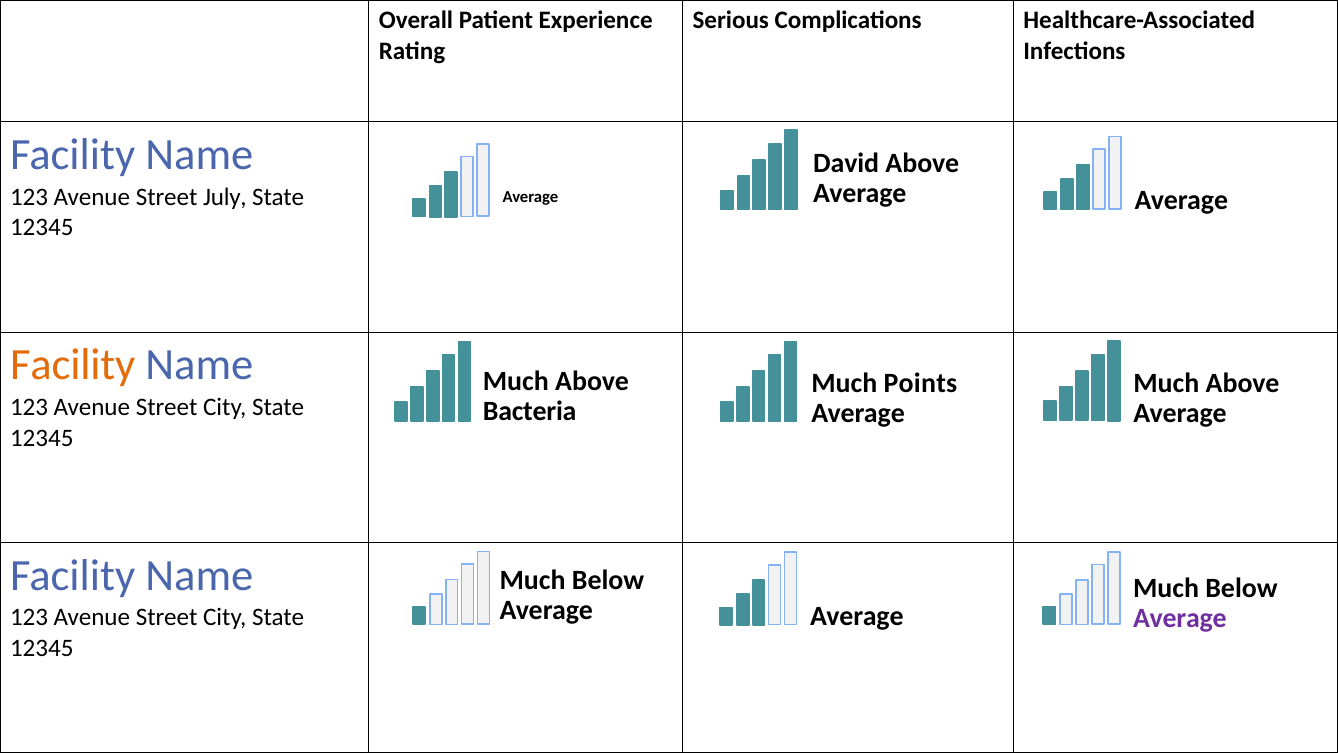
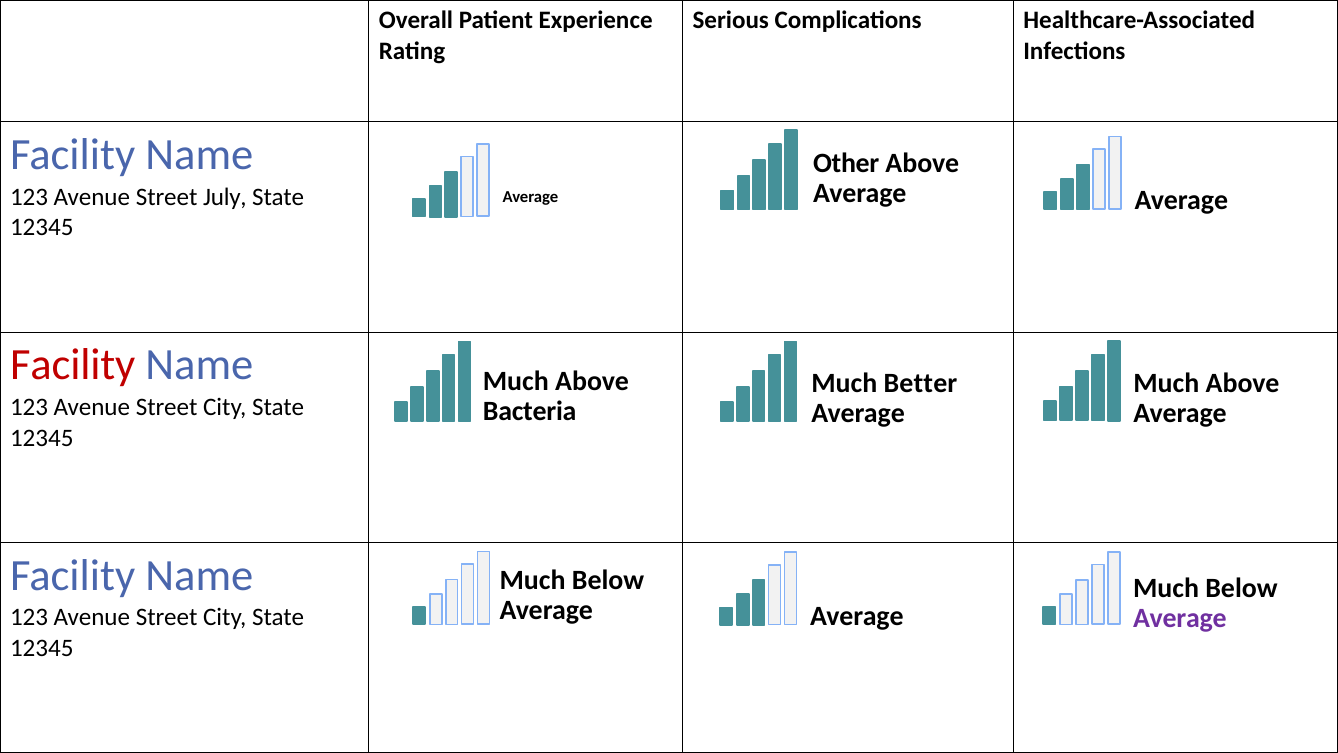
David: David -> Other
Facility at (73, 365) colour: orange -> red
Points: Points -> Better
